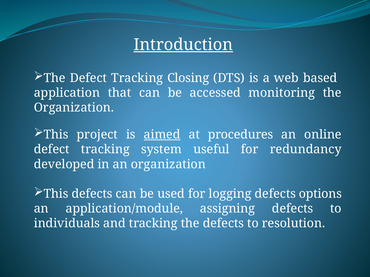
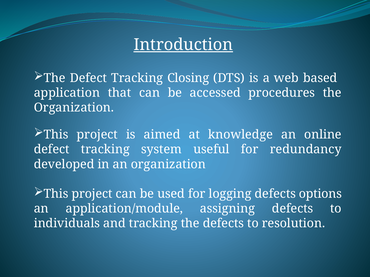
monitoring: monitoring -> procedures
aimed underline: present -> none
procedures: procedures -> knowledge
defects at (92, 194): defects -> project
